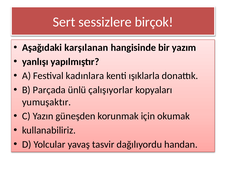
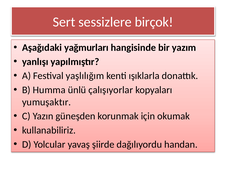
karşılanan: karşılanan -> yağmurları
kadınlara: kadınlara -> yaşlılığım
Parçada: Parçada -> Humma
tasvir: tasvir -> şiirde
